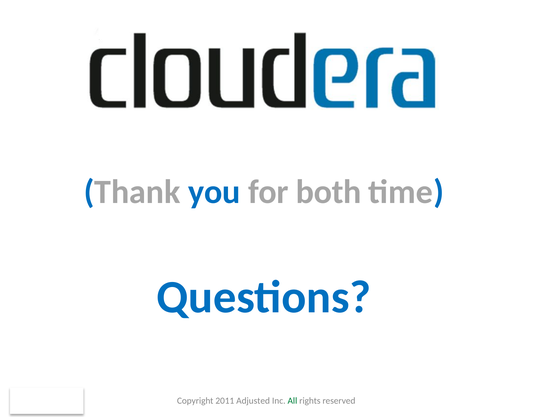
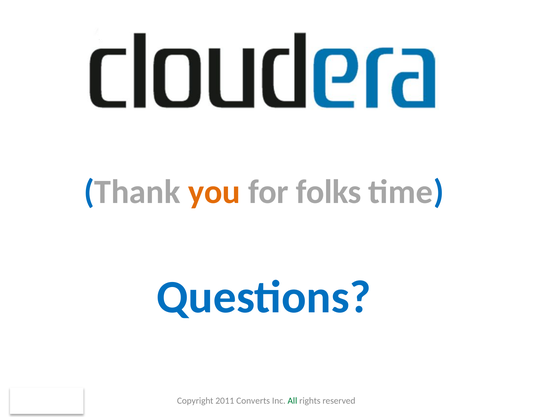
you colour: blue -> orange
both: both -> folks
Adjusted: Adjusted -> Converts
